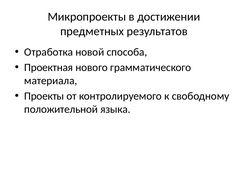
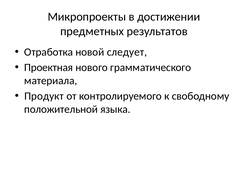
способа: способа -> следует
Проекты: Проекты -> Продукт
